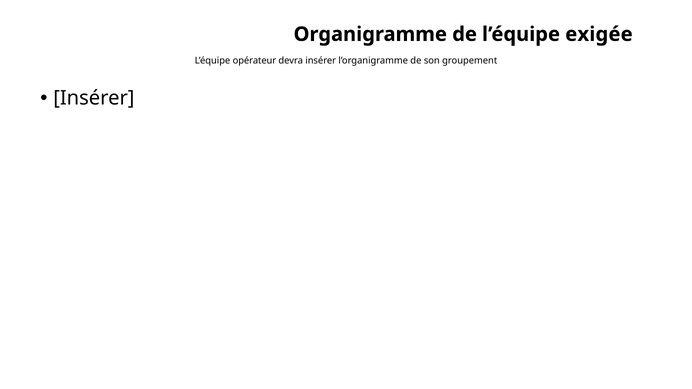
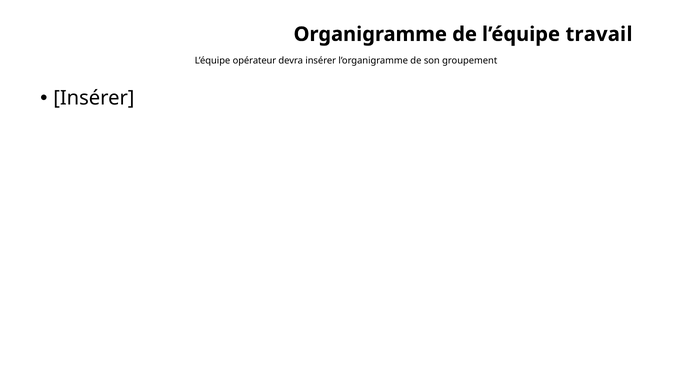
exigée: exigée -> travail
